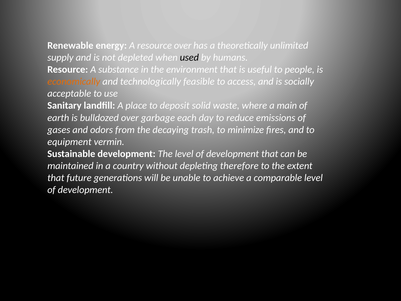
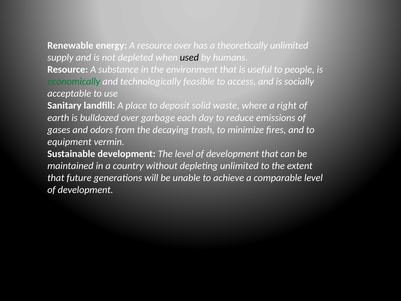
economically colour: orange -> green
main: main -> right
depleting therefore: therefore -> unlimited
